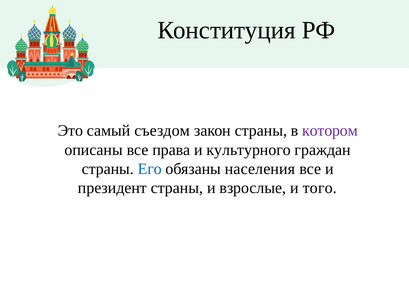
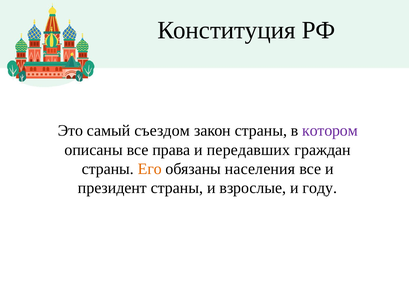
культурного: культурного -> передавших
Его colour: blue -> orange
того: того -> году
